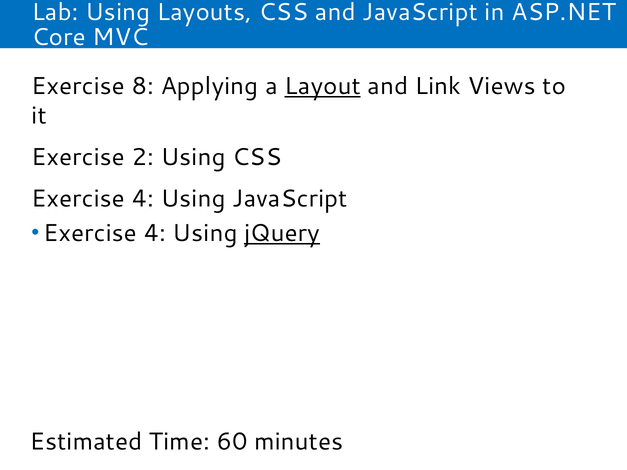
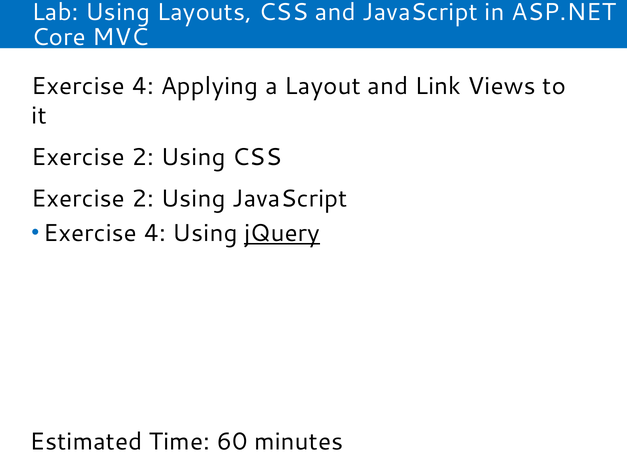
8 at (143, 86): 8 -> 4
Layout underline: present -> none
4 at (143, 199): 4 -> 2
